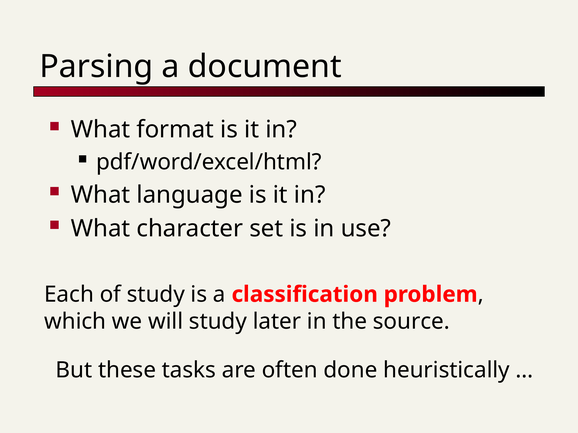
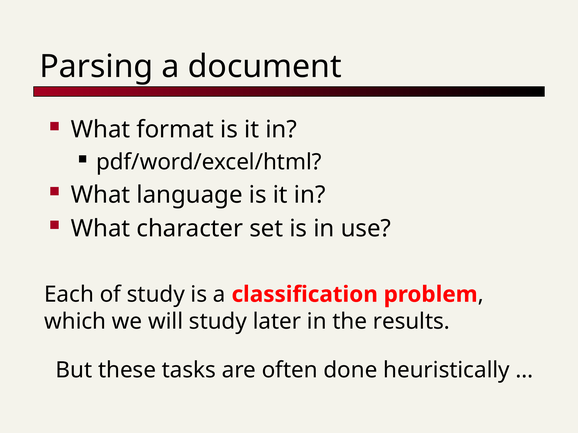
source: source -> results
